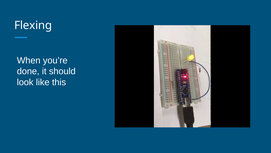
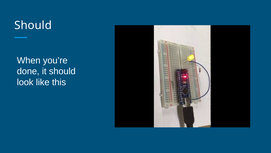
Flexing at (33, 25): Flexing -> Should
